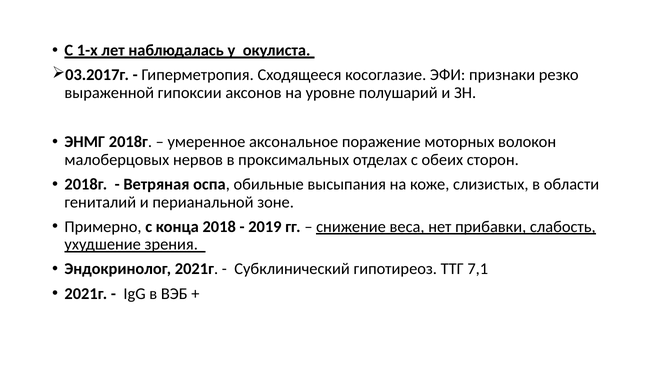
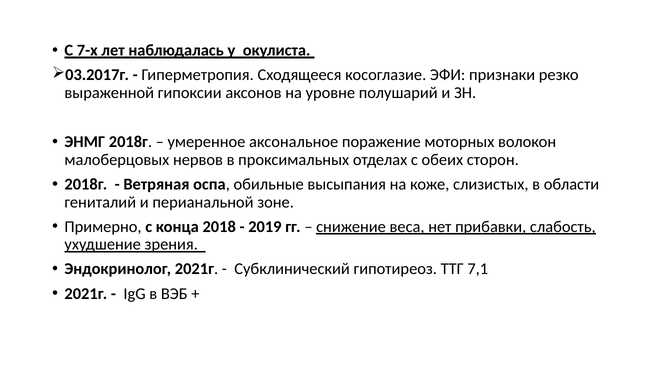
1-х: 1-х -> 7-х
